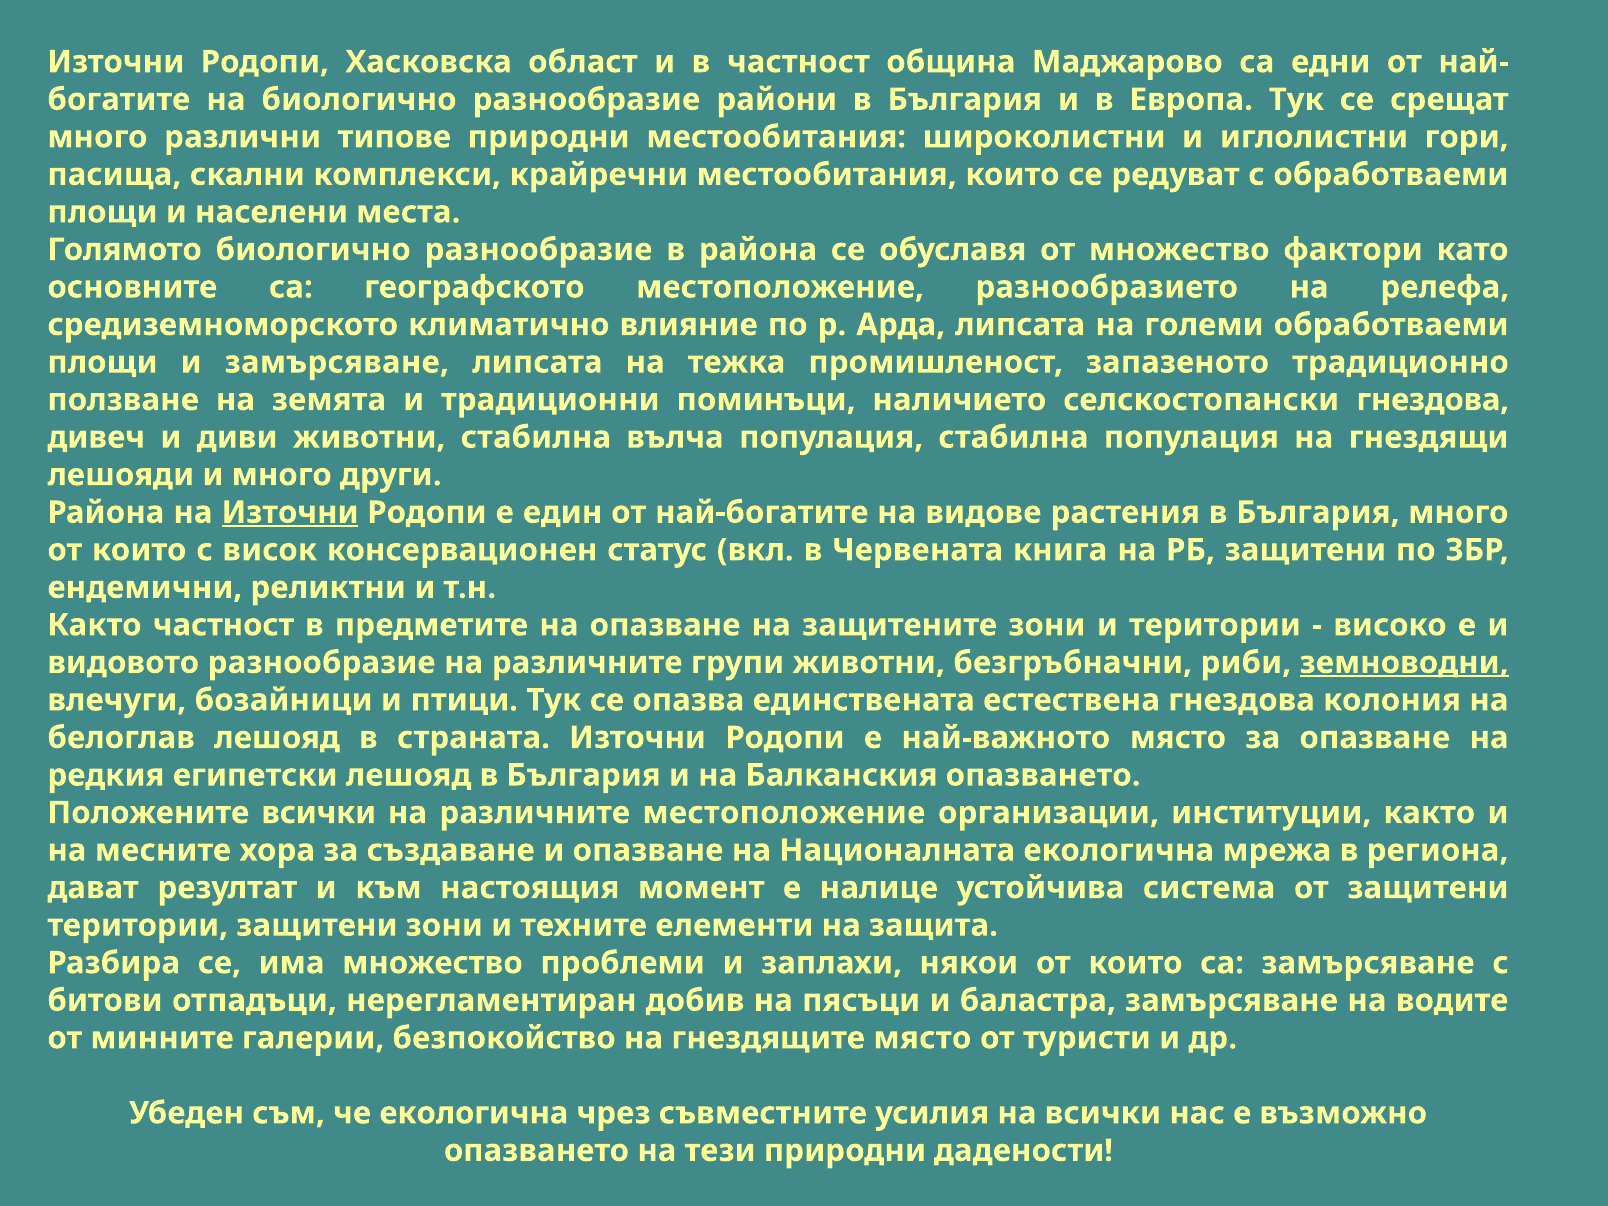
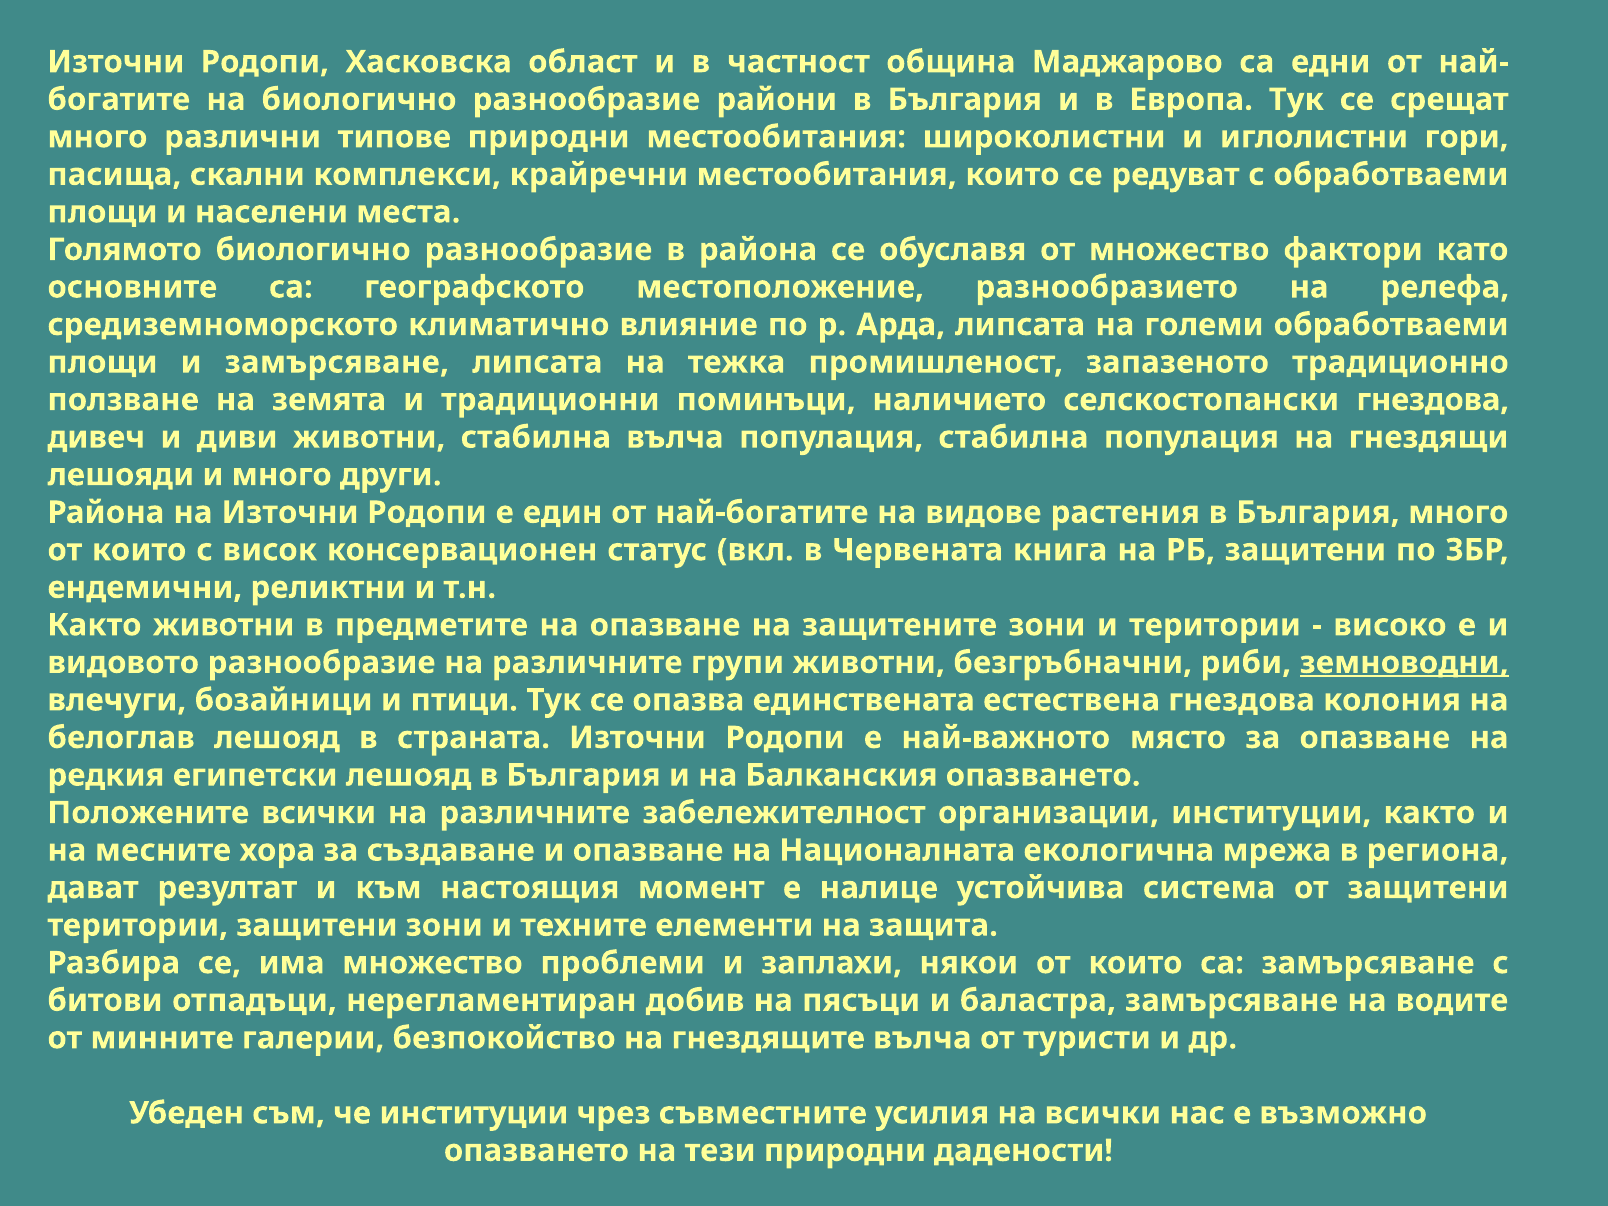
Източни at (290, 512) underline: present -> none
Както частност: частност -> животни
различните местоположение: местоположение -> забележителност
гнездящите място: място -> вълча
че екологична: екологична -> институции
